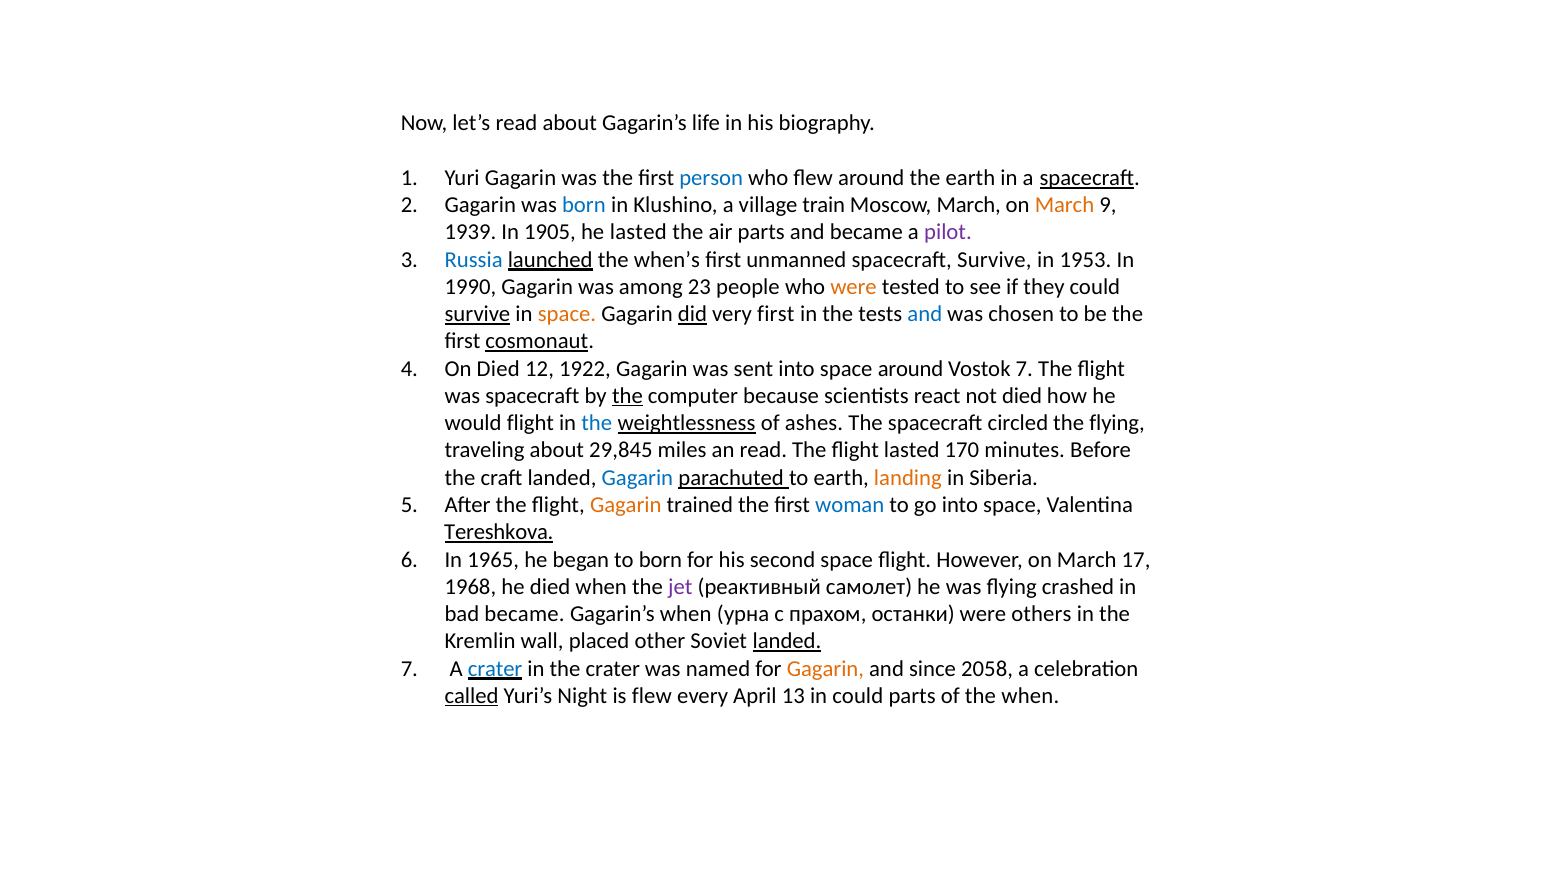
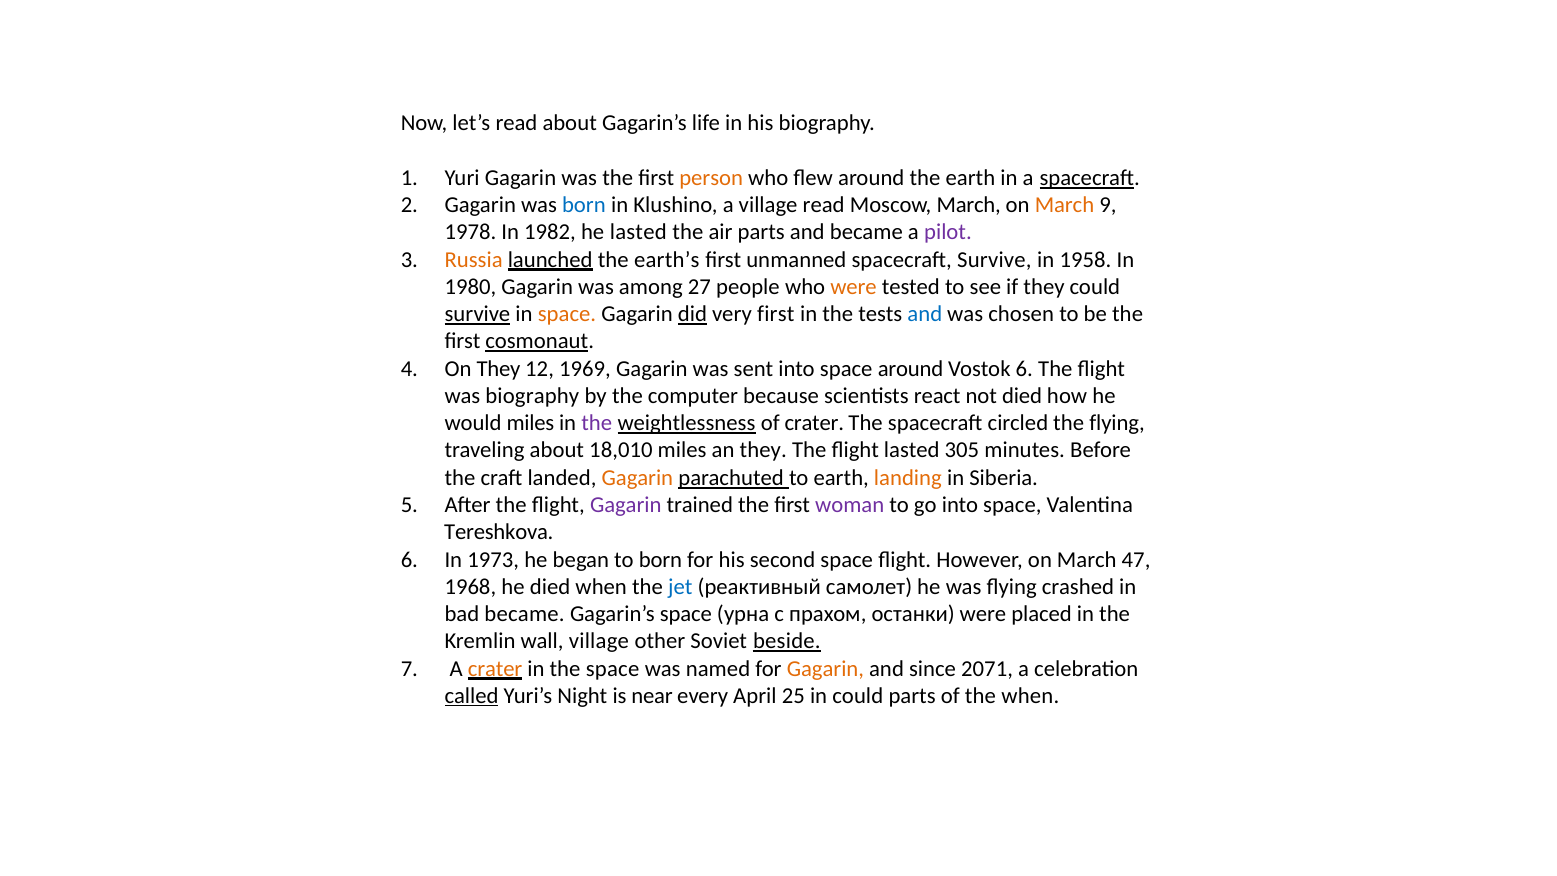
person colour: blue -> orange
village train: train -> read
1939: 1939 -> 1978
1905: 1905 -> 1982
Russia colour: blue -> orange
when’s: when’s -> earth’s
1953: 1953 -> 1958
1990: 1990 -> 1980
23: 23 -> 27
On Died: Died -> They
1922: 1922 -> 1969
Vostok 7: 7 -> 6
was spacecraft: spacecraft -> biography
the at (627, 396) underline: present -> none
would flight: flight -> miles
the at (597, 423) colour: blue -> purple
of ashes: ashes -> crater
29,845: 29,845 -> 18,010
an read: read -> they
170: 170 -> 305
Gagarin at (637, 478) colour: blue -> orange
Gagarin at (626, 505) colour: orange -> purple
woman colour: blue -> purple
Tereshkova underline: present -> none
1965: 1965 -> 1973
17: 17 -> 47
jet colour: purple -> blue
Gagarin’s when: when -> space
others: others -> placed
wall placed: placed -> village
Soviet landed: landed -> beside
crater at (495, 668) colour: blue -> orange
the crater: crater -> space
2058: 2058 -> 2071
is flew: flew -> near
13: 13 -> 25
